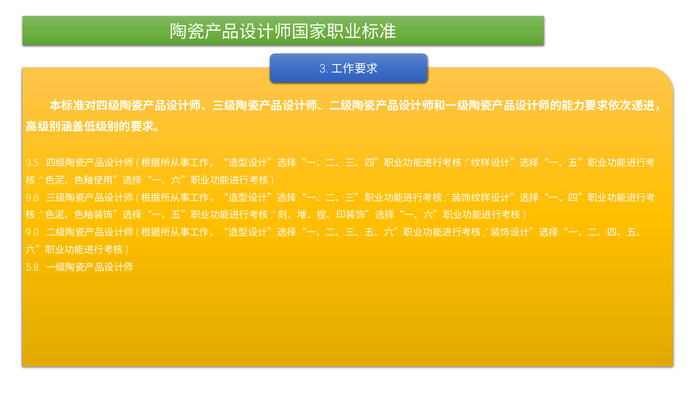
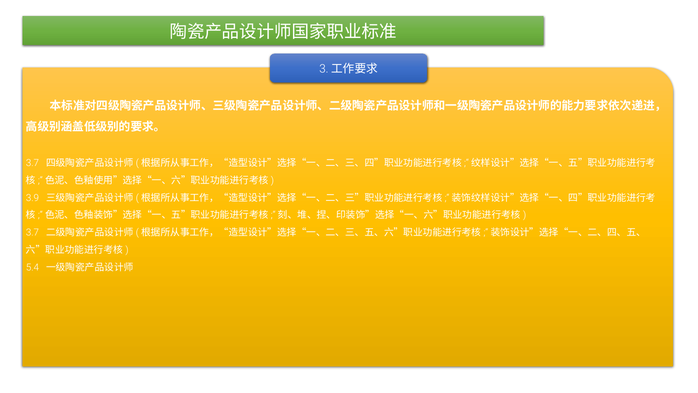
3.5 at (32, 163): 3.5 -> 3.7
9.8: 9.8 -> 3.9
9.0 at (32, 233): 9.0 -> 3.7
5.8: 5.8 -> 5.4
